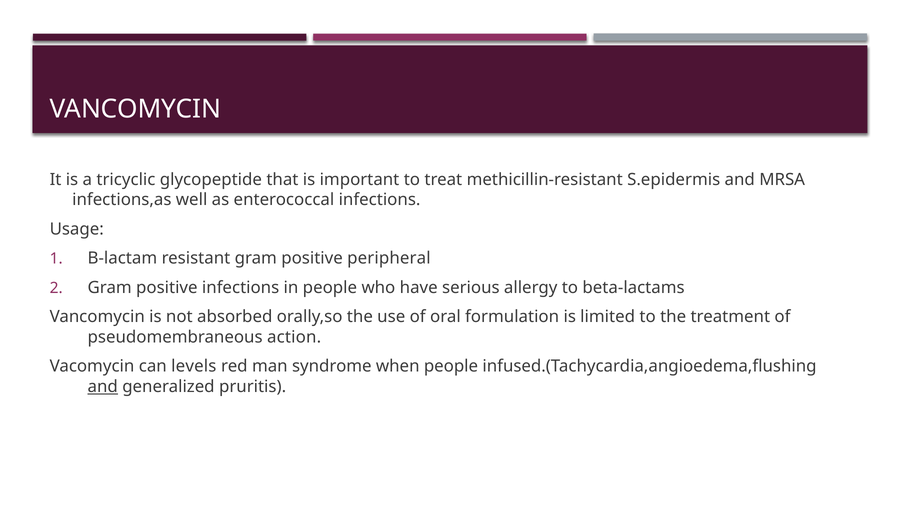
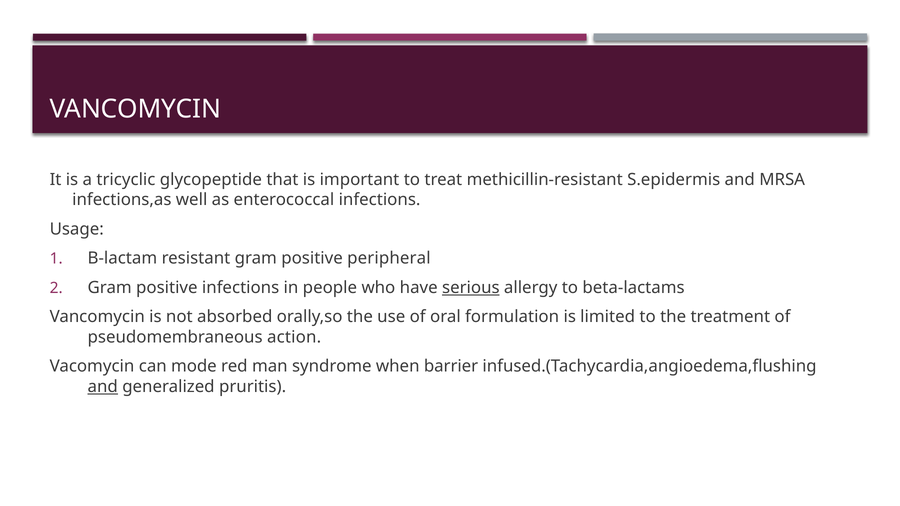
serious underline: none -> present
levels: levels -> mode
when people: people -> barrier
